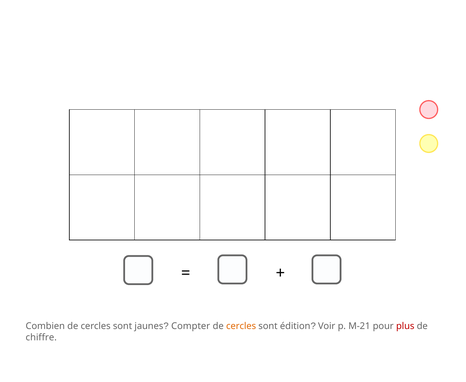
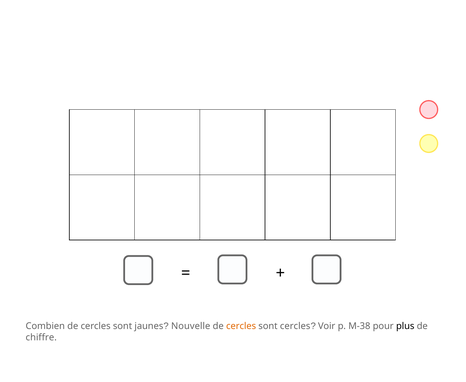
Compter: Compter -> Nouvelle
sont édition: édition -> cercles
M-21: M-21 -> M-38
plus colour: red -> black
